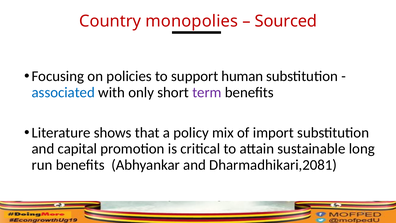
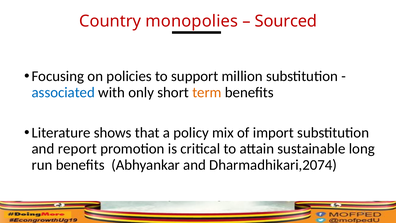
human: human -> million
term colour: purple -> orange
capital: capital -> report
Dharmadhikari,2081: Dharmadhikari,2081 -> Dharmadhikari,2074
